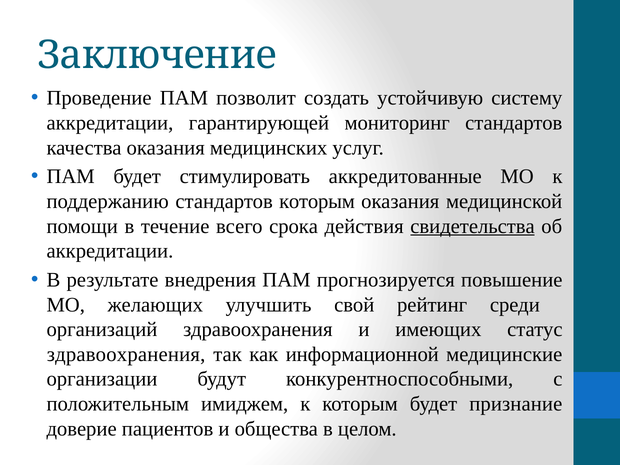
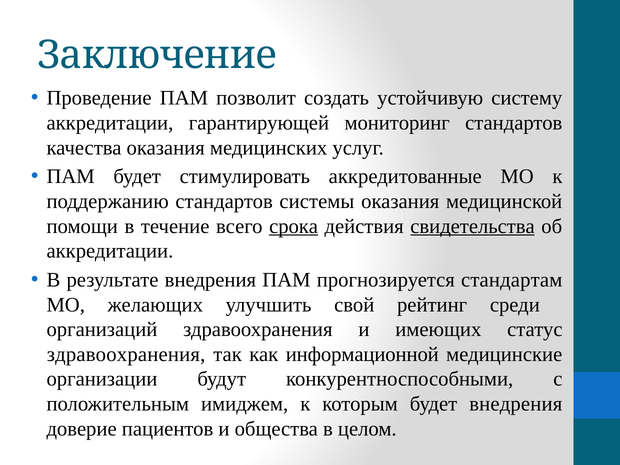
стандартов которым: которым -> системы
срока underline: none -> present
повышение: повышение -> стандартам
будет признание: признание -> внедрения
